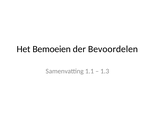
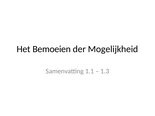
Bevoordelen: Bevoordelen -> Mogelijkheid
